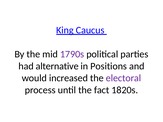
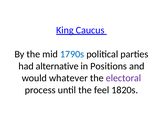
1790s colour: purple -> blue
increased: increased -> whatever
fact: fact -> feel
